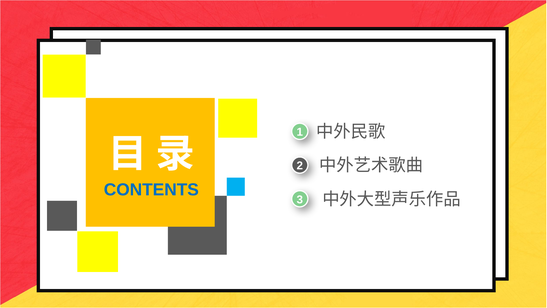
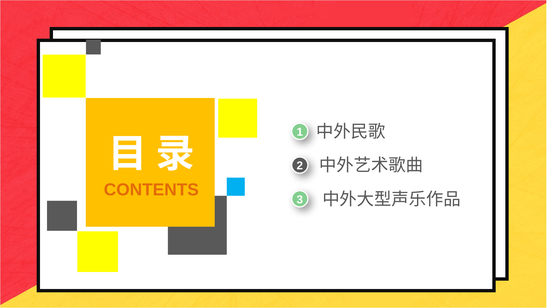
CONTENTS colour: blue -> orange
